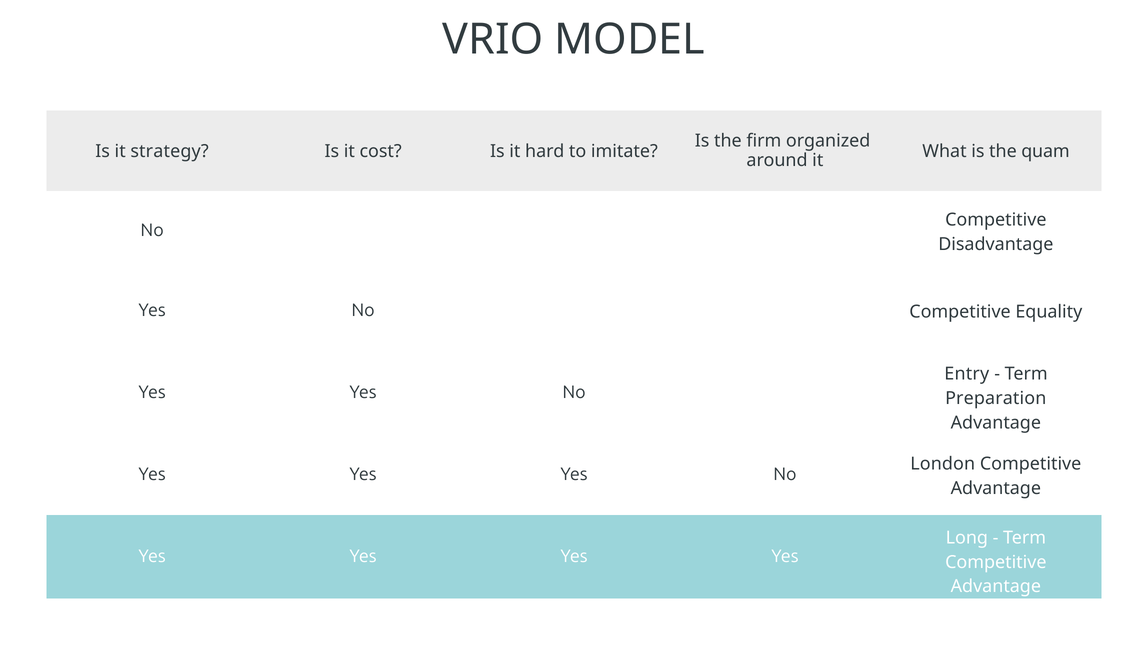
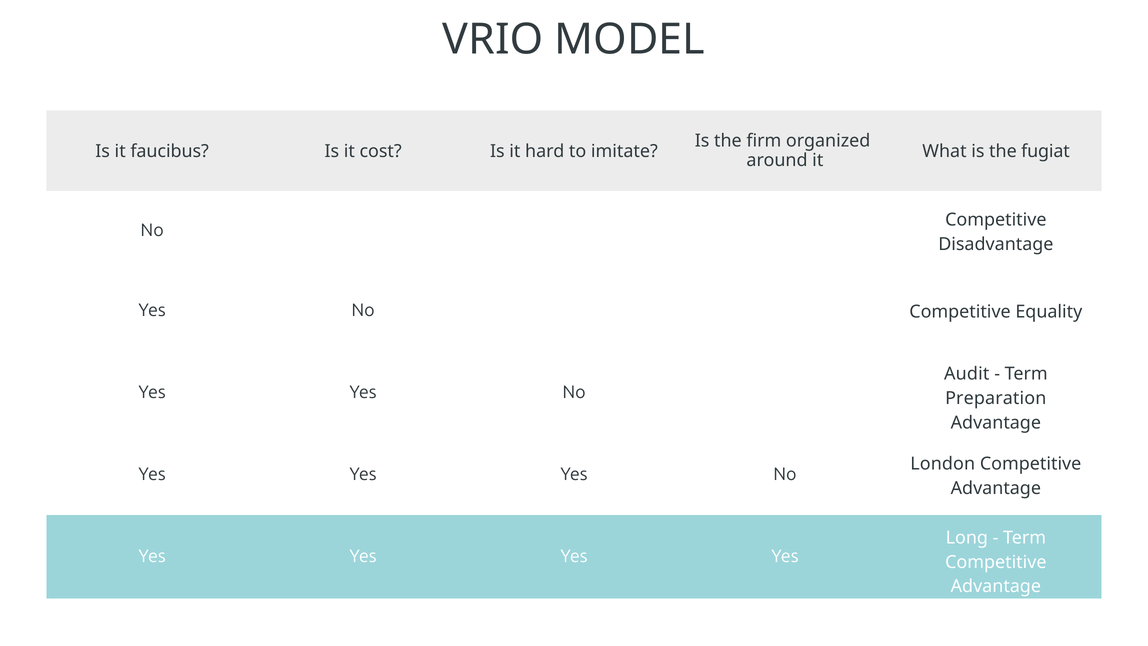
strategy: strategy -> faucibus
quam: quam -> fugiat
Entry: Entry -> Audit
